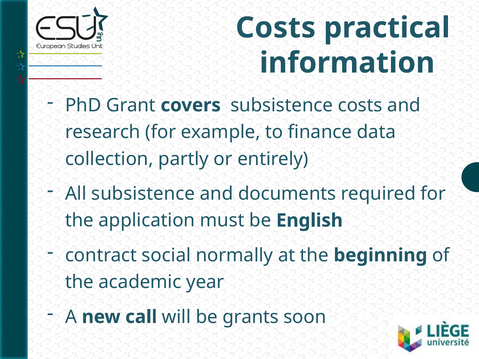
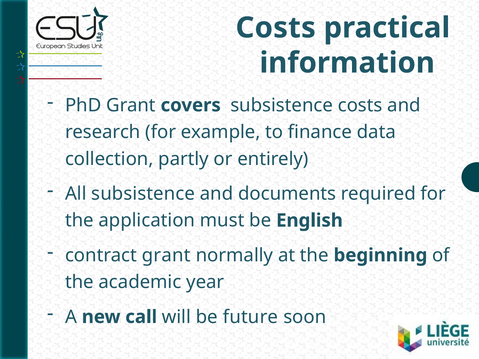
contract social: social -> grant
grants: grants -> future
